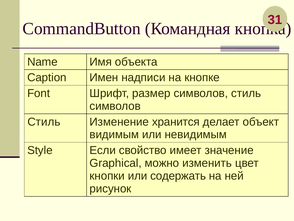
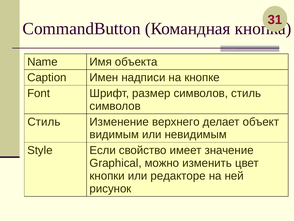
хранится: хранится -> верхнего
содержать: содержать -> редакторе
